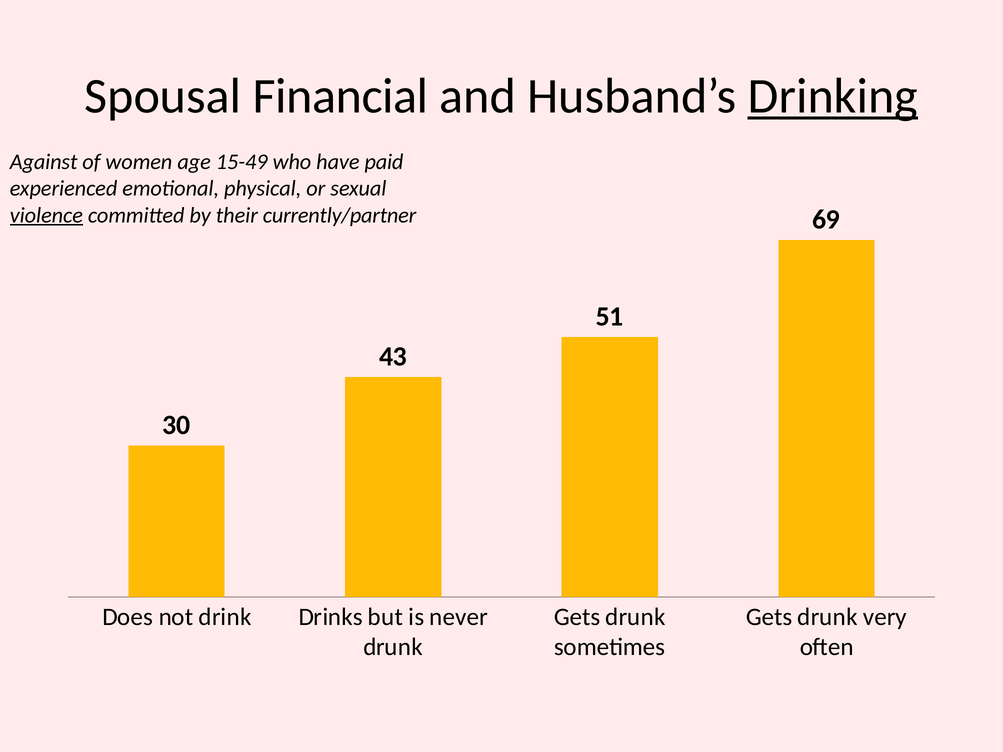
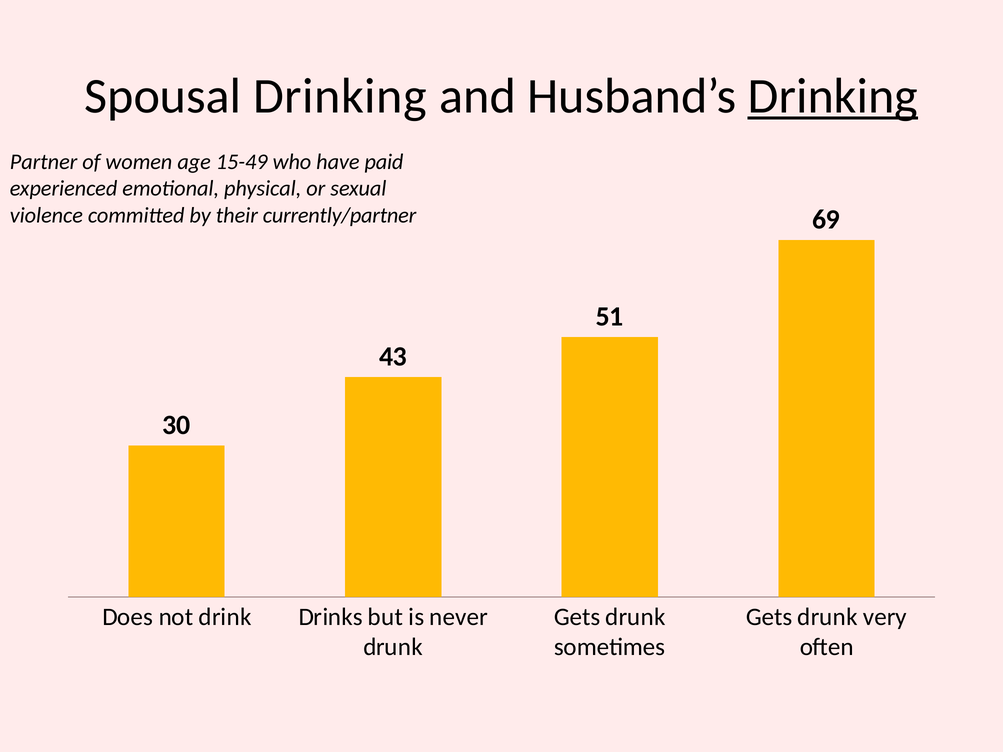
Spousal Financial: Financial -> Drinking
Against: Against -> Partner
violence underline: present -> none
